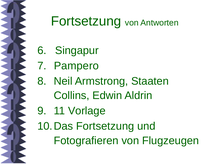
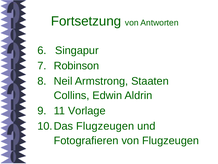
Pampero: Pampero -> Robinson
Fortsetzung at (105, 126): Fortsetzung -> Flugzeugen
